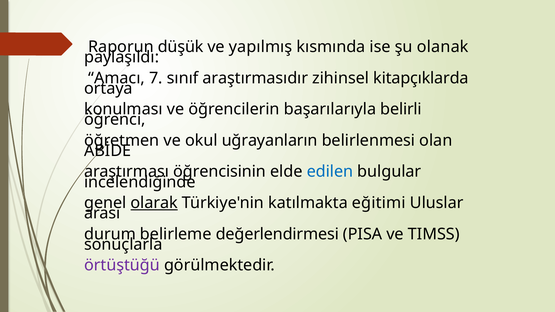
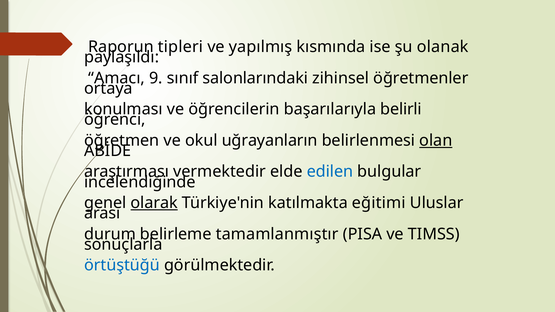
düşük: düşük -> tipleri
7: 7 -> 9
araştırmasıdır: araştırmasıdır -> salonlarındaki
kitapçıklarda: kitapçıklarda -> öğretmenler
olan underline: none -> present
öğrencisinin: öğrencisinin -> vermektedir
değerlendirmesi: değerlendirmesi -> tamamlanmıştır
örtüştüğü colour: purple -> blue
